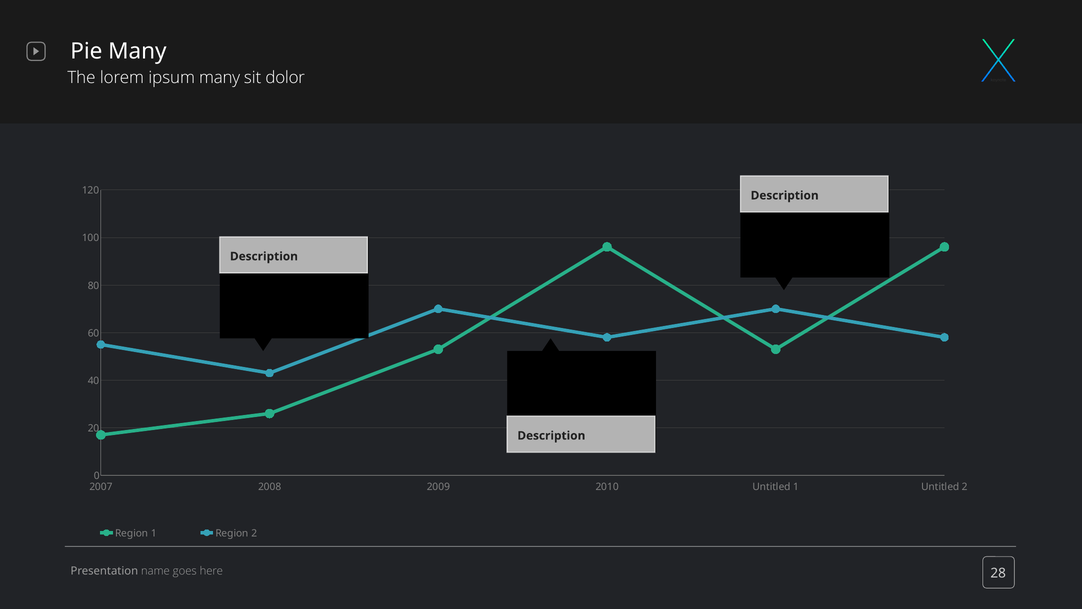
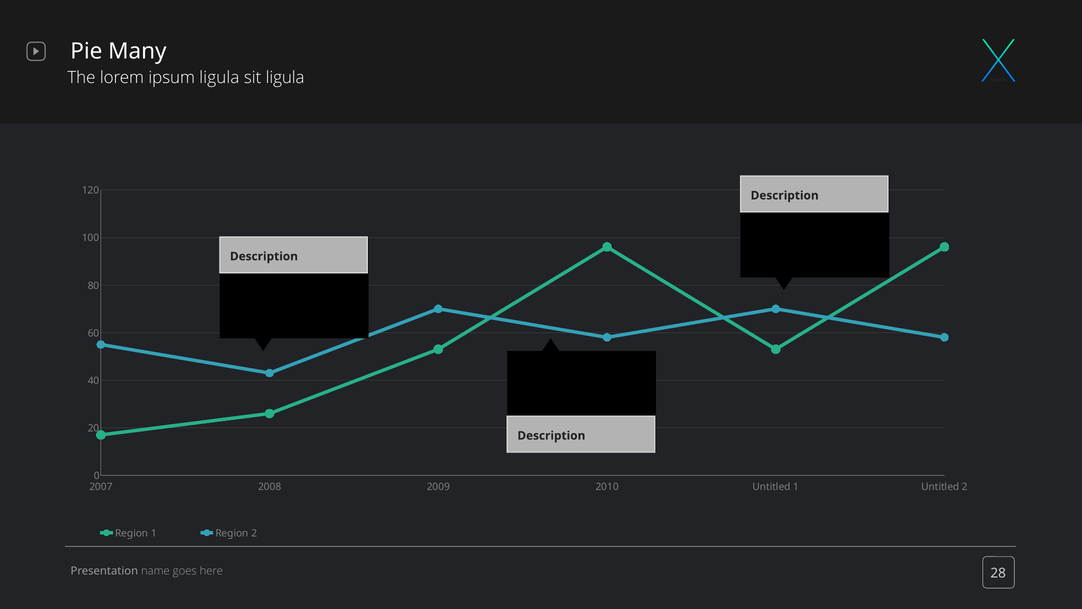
ipsum many: many -> ligula
sit dolor: dolor -> ligula
